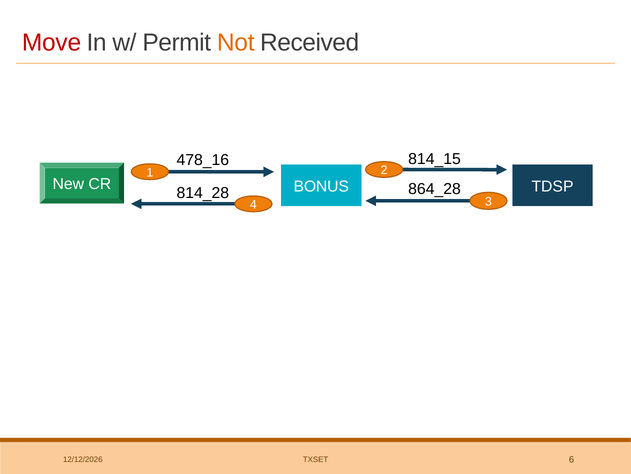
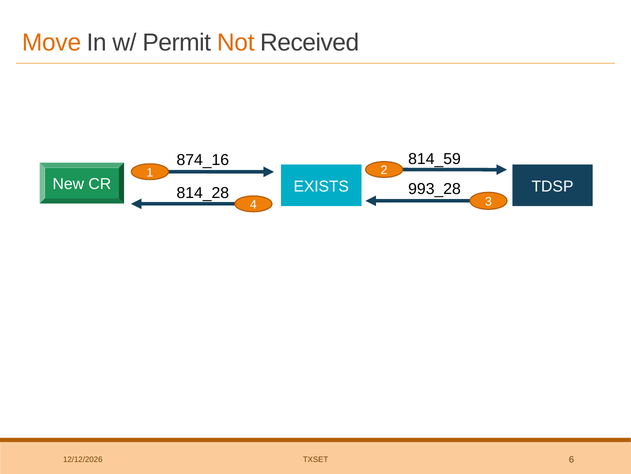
Move colour: red -> orange
814_15: 814_15 -> 814_59
478_16: 478_16 -> 874_16
BONUS: BONUS -> EXISTS
864_28: 864_28 -> 993_28
